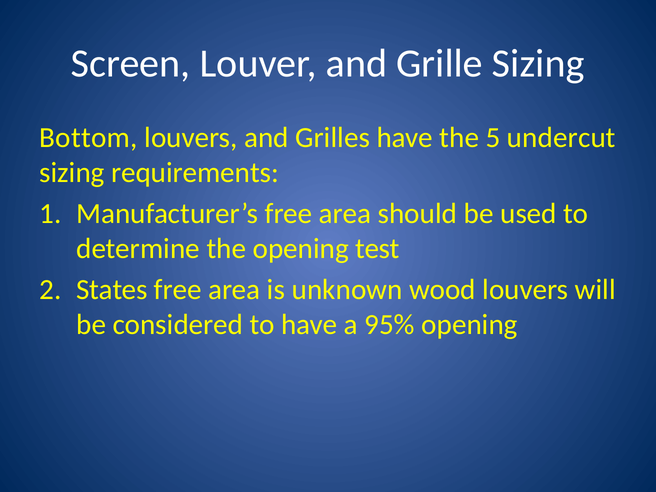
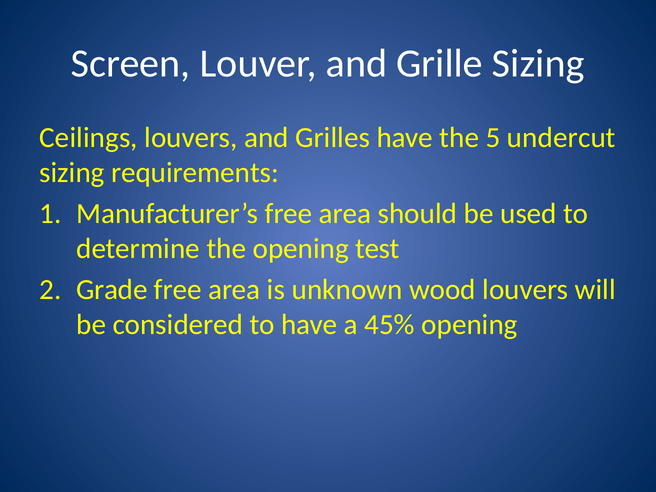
Bottom: Bottom -> Ceilings
States: States -> Grade
95%: 95% -> 45%
